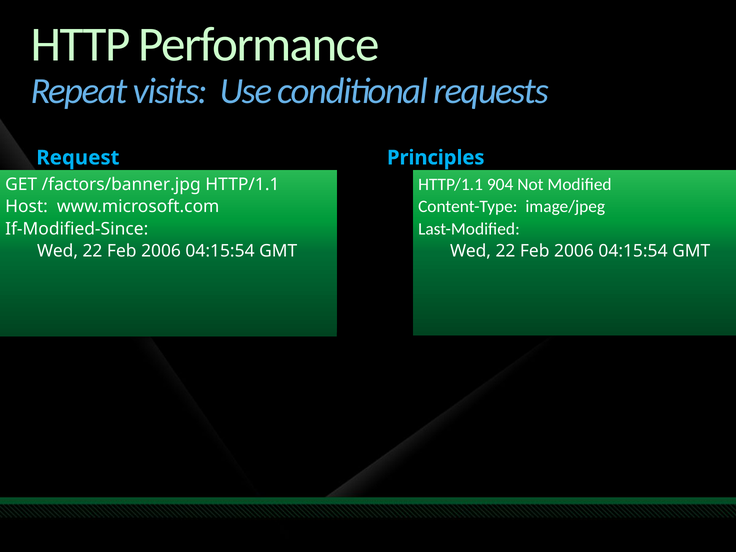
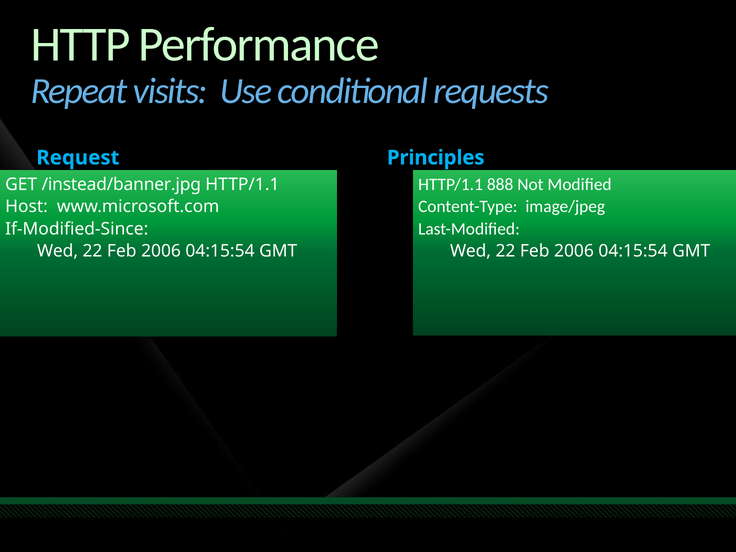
904: 904 -> 888
/factors/banner.jpg: /factors/banner.jpg -> /instead/banner.jpg
